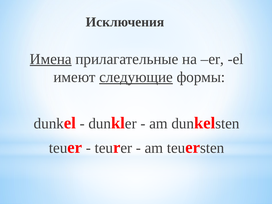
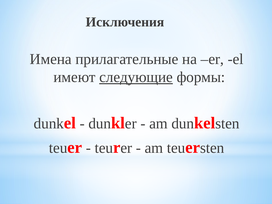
Имена underline: present -> none
